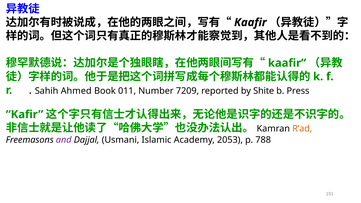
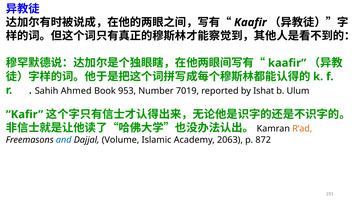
011: 011 -> 953
7209: 7209 -> 7019
Shite: Shite -> Ishat
Press: Press -> Ulum
and colour: purple -> blue
Usmani: Usmani -> Volume
2053: 2053 -> 2063
788: 788 -> 872
